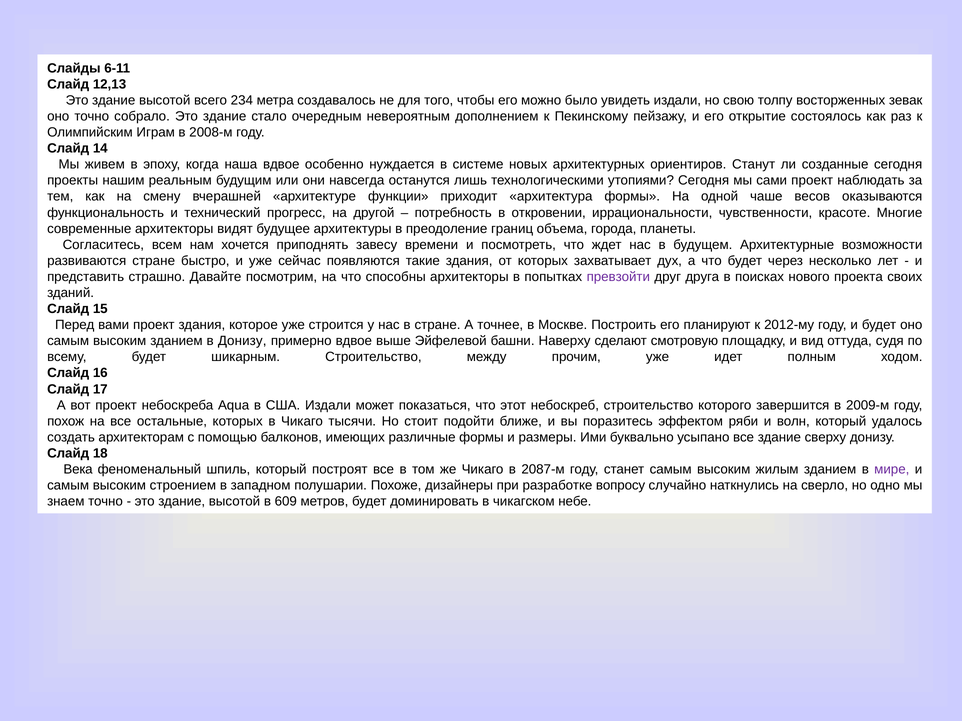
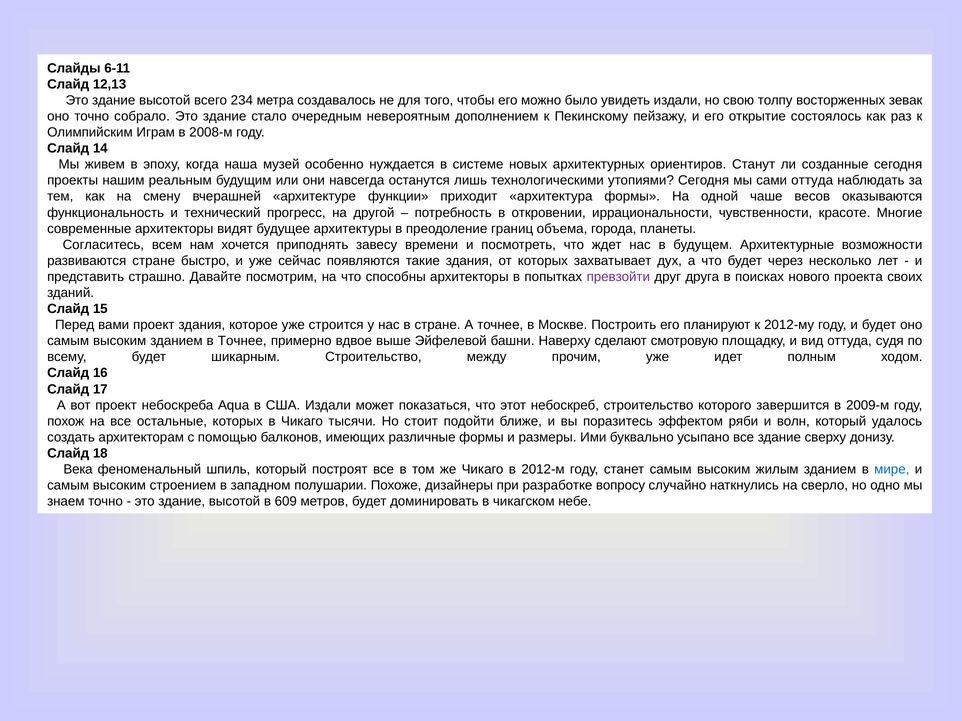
наша вдвое: вдвое -> музей
сами проект: проект -> оттуда
в Донизу: Донизу -> Точнее
2087-м: 2087-м -> 2012-м
мире colour: purple -> blue
